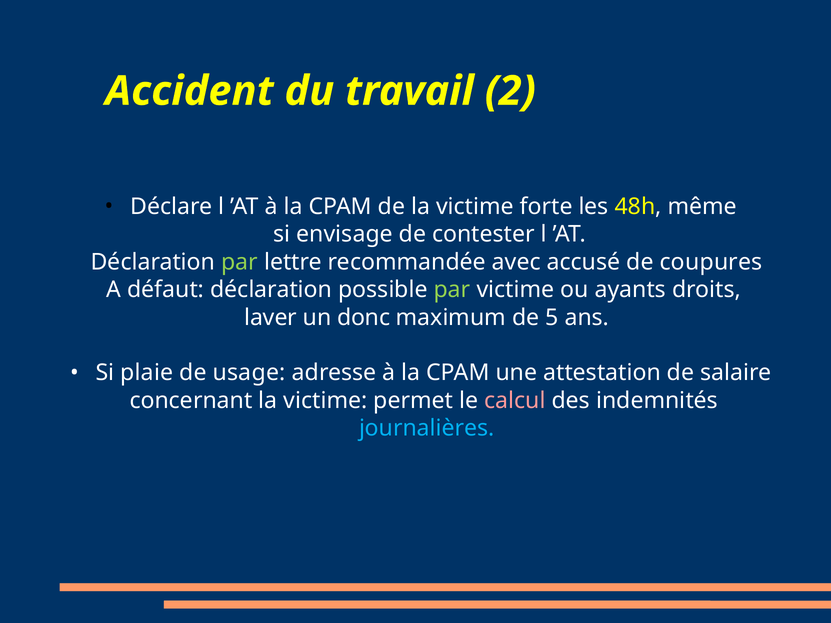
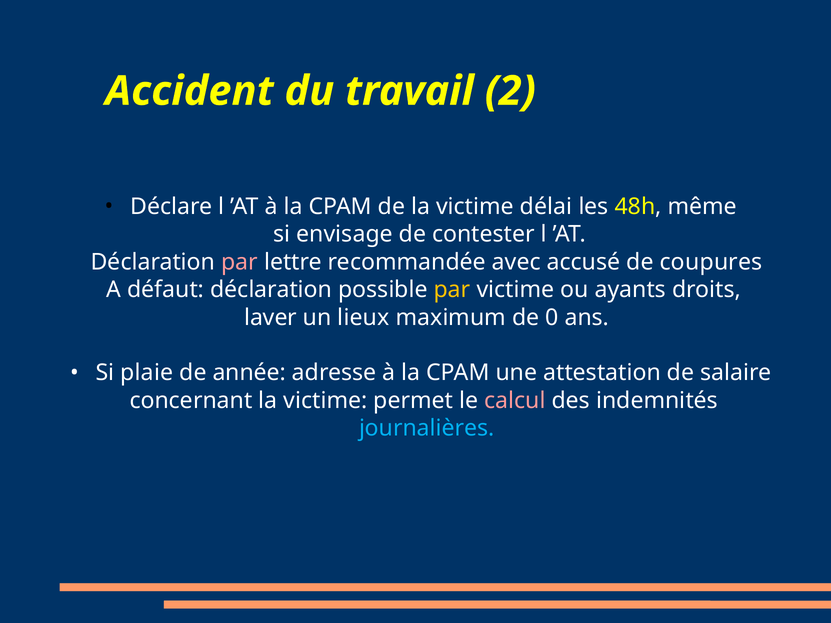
forte: forte -> délai
par at (240, 262) colour: light green -> pink
par at (452, 290) colour: light green -> yellow
donc: donc -> lieux
5: 5 -> 0
usage: usage -> année
